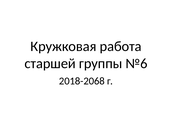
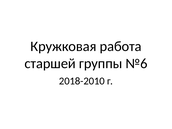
2018-2068: 2018-2068 -> 2018-2010
